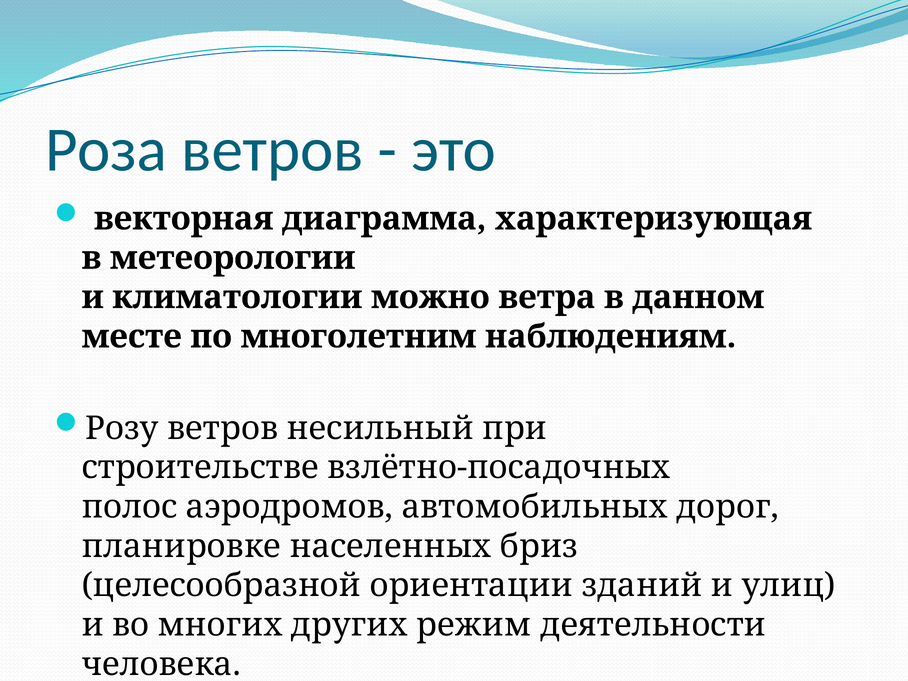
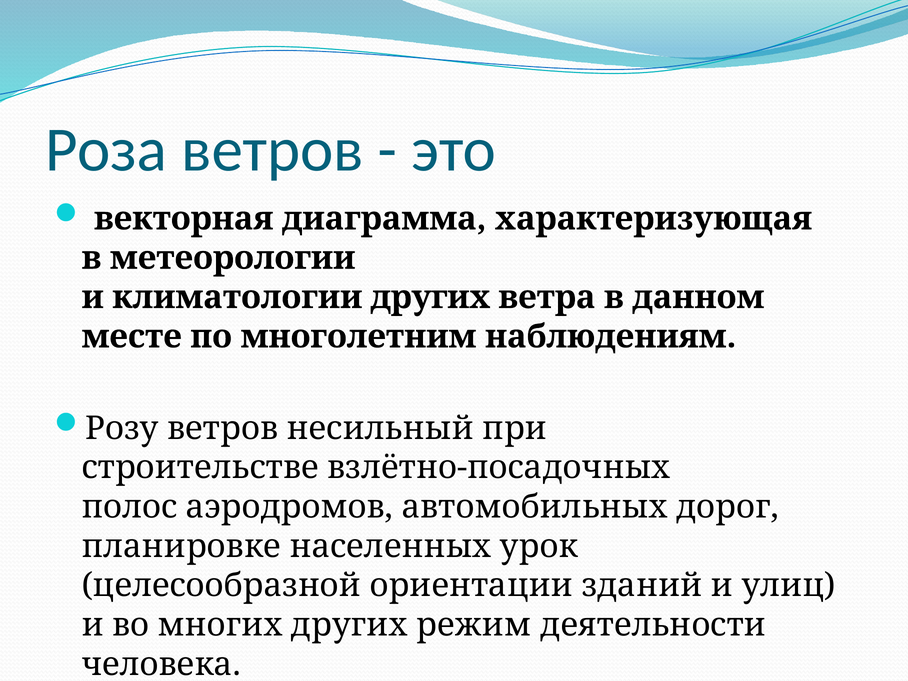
климатологии можно: можно -> других
бриз: бриз -> урок
